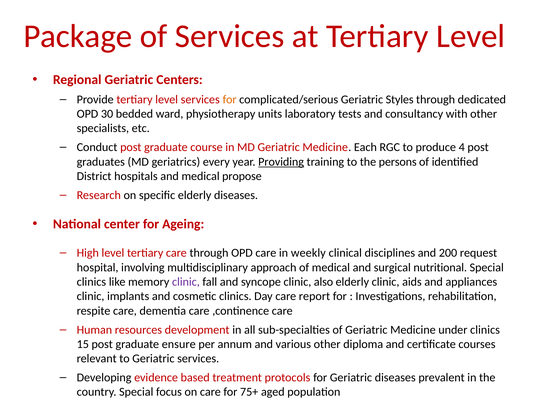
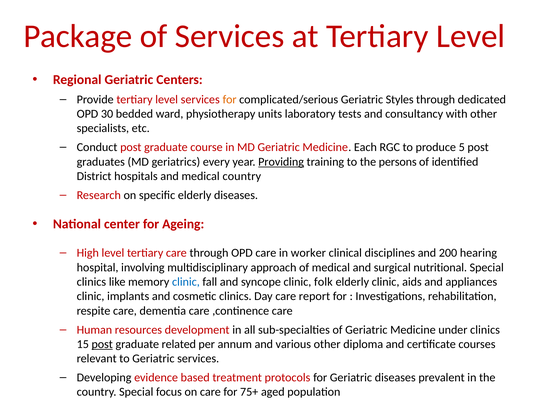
4: 4 -> 5
medical propose: propose -> country
weekly: weekly -> worker
request: request -> hearing
clinic at (186, 282) colour: purple -> blue
also: also -> folk
post at (102, 344) underline: none -> present
ensure: ensure -> related
